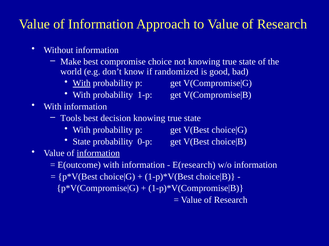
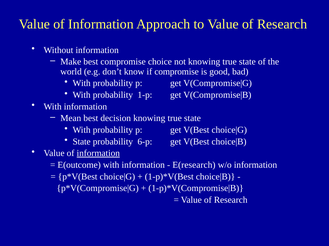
if randomized: randomized -> compromise
With at (82, 83) underline: present -> none
Tools: Tools -> Mean
0-p: 0-p -> 6-p
